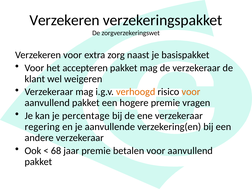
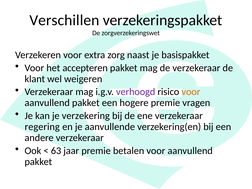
Verzekeren at (65, 20): Verzekeren -> Verschillen
verhoogd colour: orange -> purple
percentage: percentage -> verzekering
68: 68 -> 63
